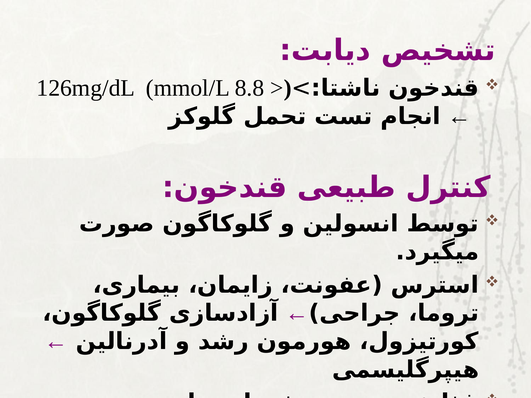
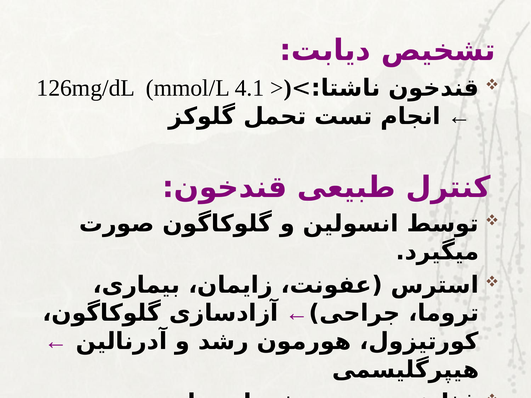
8.8: 8.8 -> 4.1
